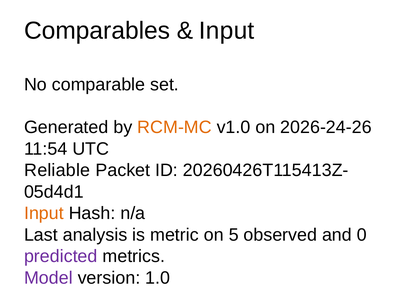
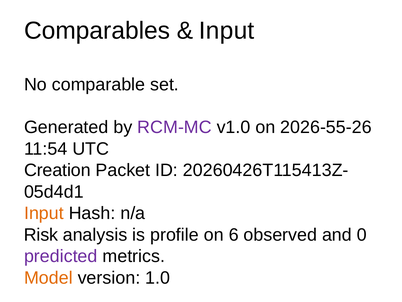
RCM-MC colour: orange -> purple
2026-24-26: 2026-24-26 -> 2026-55-26
Reliable: Reliable -> Creation
Last: Last -> Risk
metric: metric -> profile
5: 5 -> 6
Model colour: purple -> orange
